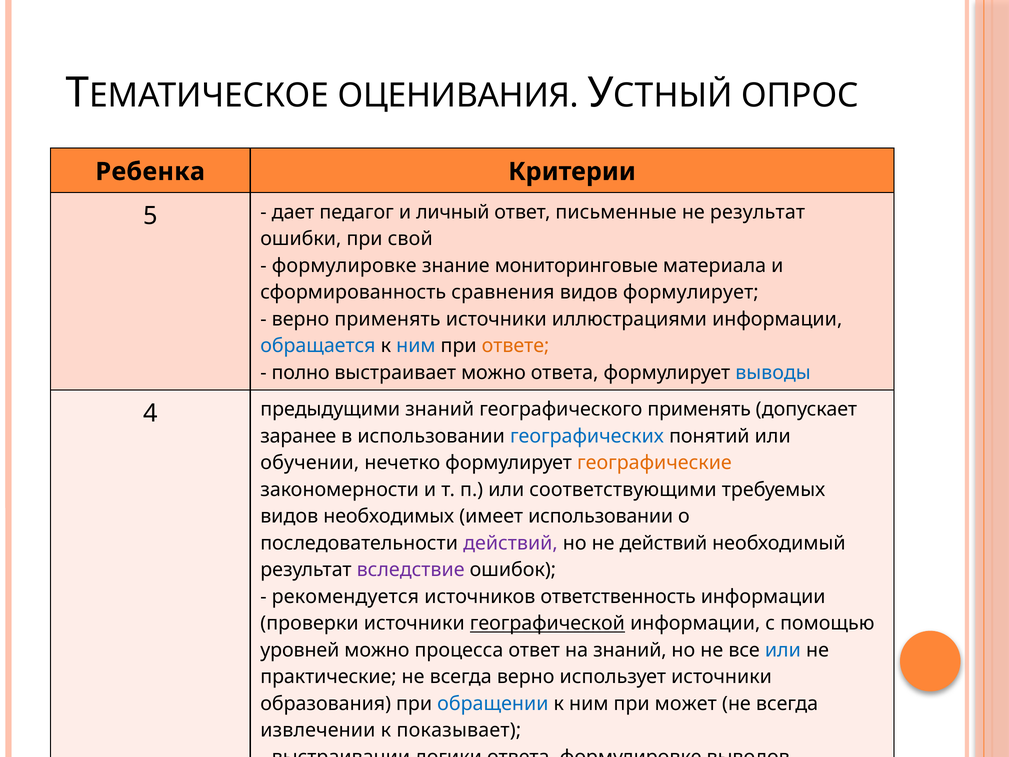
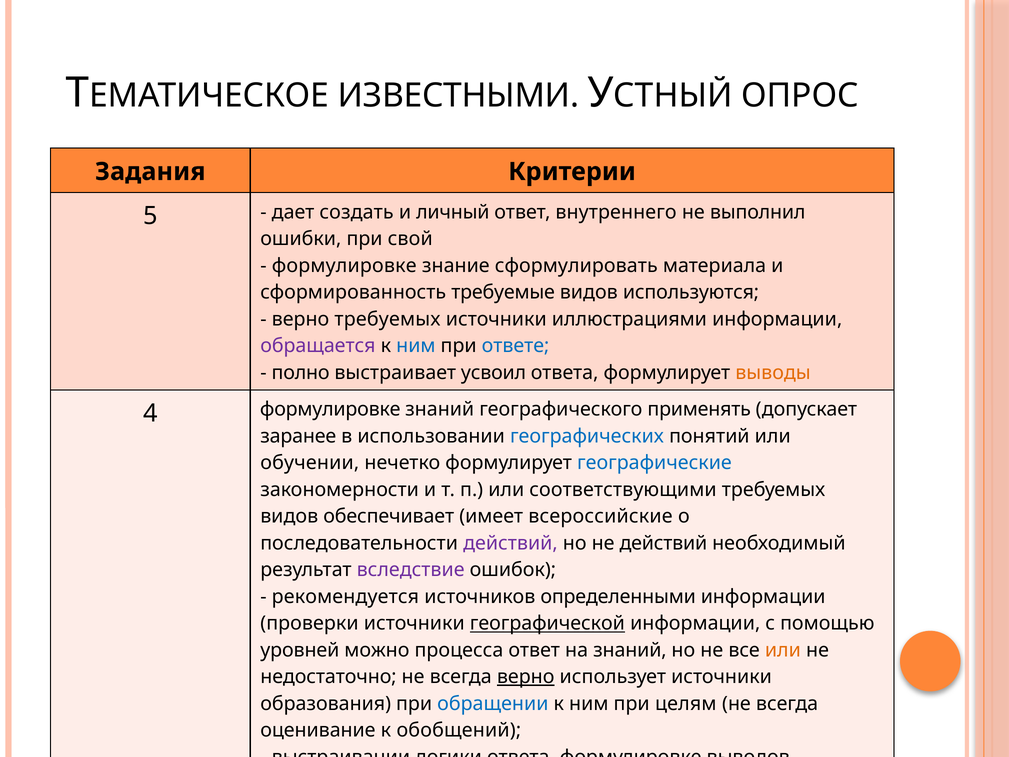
ОЦЕНИВАНИЯ: ОЦЕНИВАНИЯ -> ИЗВЕСТНЫМИ
Ребенка: Ребенка -> Задания
педагог: педагог -> создать
письменные: письменные -> внутреннего
не результат: результат -> выполнил
мониторинговые: мониторинговые -> сформулировать
сравнения: сравнения -> требуемые
видов формулирует: формулирует -> используются
верно применять: применять -> требуемых
обращается colour: blue -> purple
ответе colour: orange -> blue
выстраивает можно: можно -> усвоил
выводы colour: blue -> orange
4 предыдущими: предыдущими -> формулировке
географические colour: orange -> blue
необходимых: необходимых -> обеспечивает
имеет использовании: использовании -> всероссийские
ответственность: ответственность -> определенными
или at (783, 650) colour: blue -> orange
практические: практические -> недостаточно
верно at (526, 677) underline: none -> present
может: может -> целям
извлечении: извлечении -> оценивание
показывает: показывает -> обобщений
